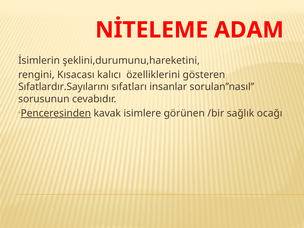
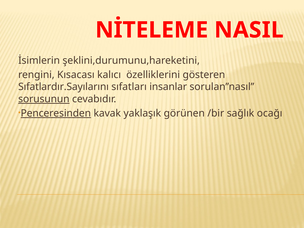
ADAM: ADAM -> NASIL
sorusunun underline: none -> present
isimlere: isimlere -> yaklaşık
